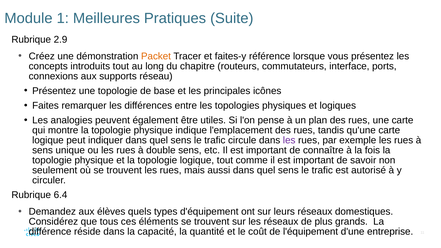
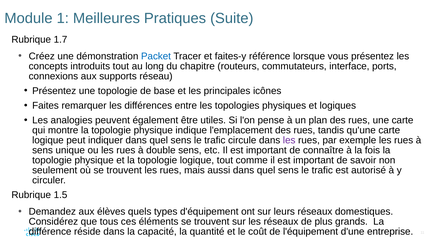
2.9: 2.9 -> 1.7
Packet colour: orange -> blue
6.4: 6.4 -> 1.5
